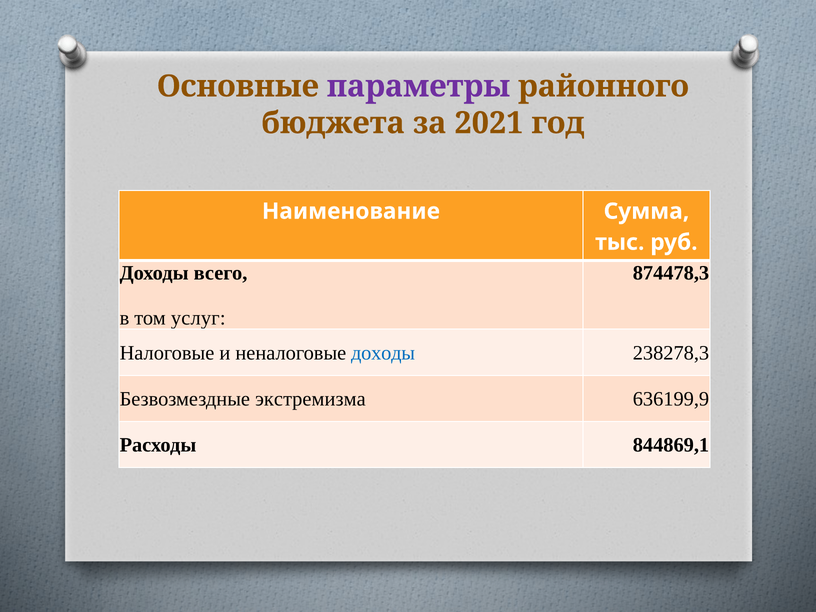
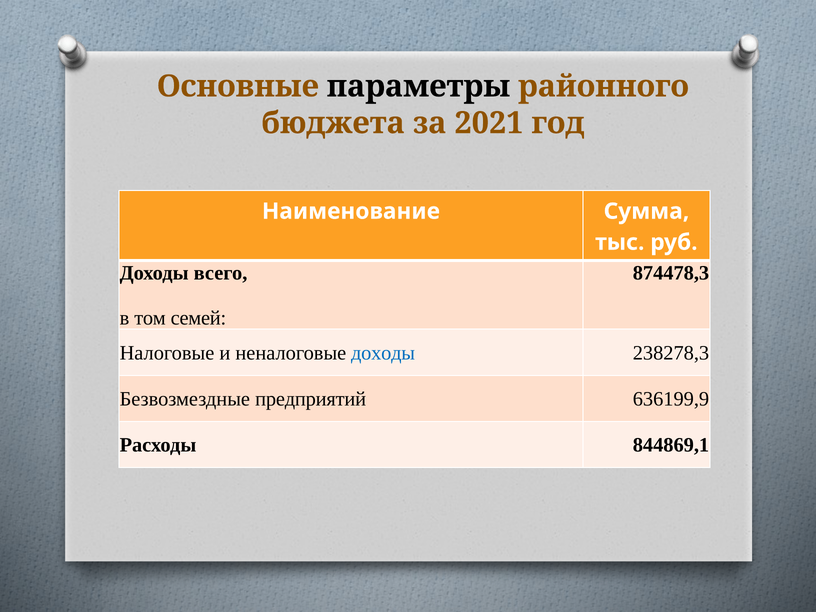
параметры colour: purple -> black
услуг: услуг -> семей
экстремизма: экстремизма -> предприятий
